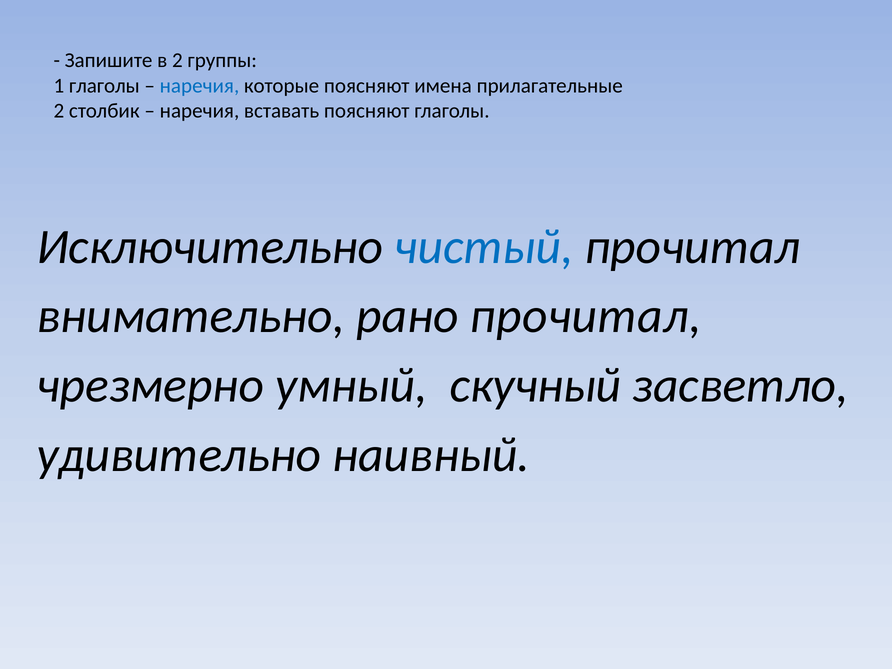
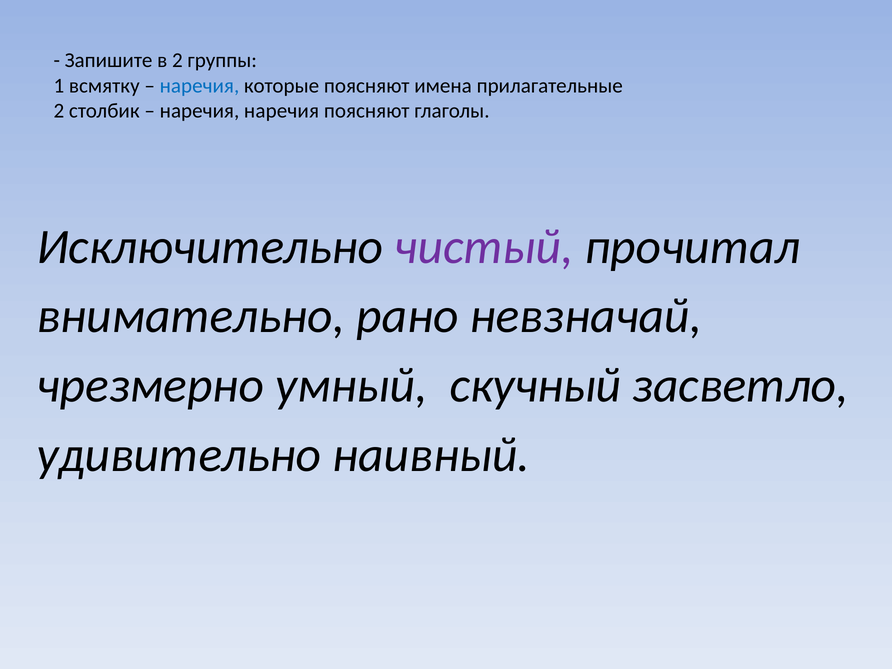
1 глаголы: глаголы -> всмятку
наречия вставать: вставать -> наречия
чистый colour: blue -> purple
рано прочитал: прочитал -> невзначай
